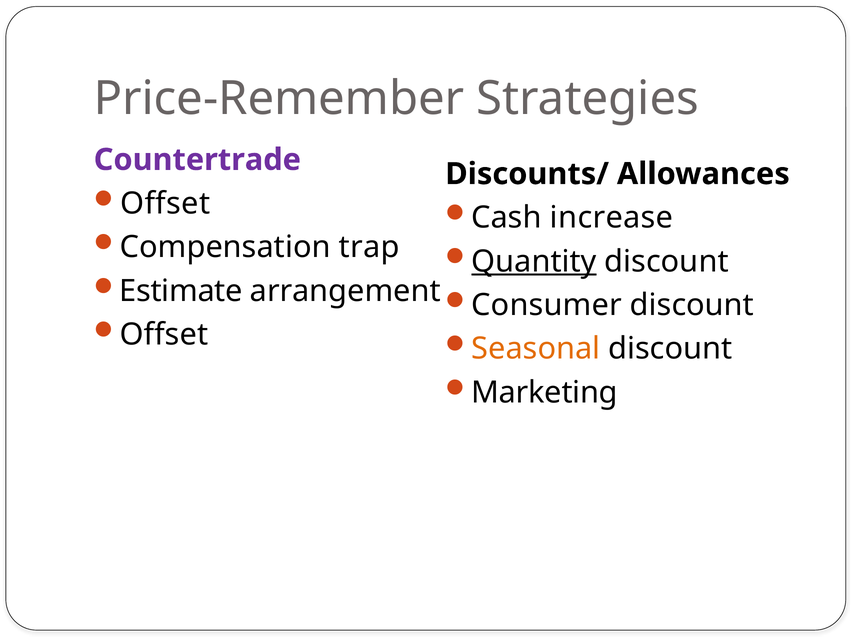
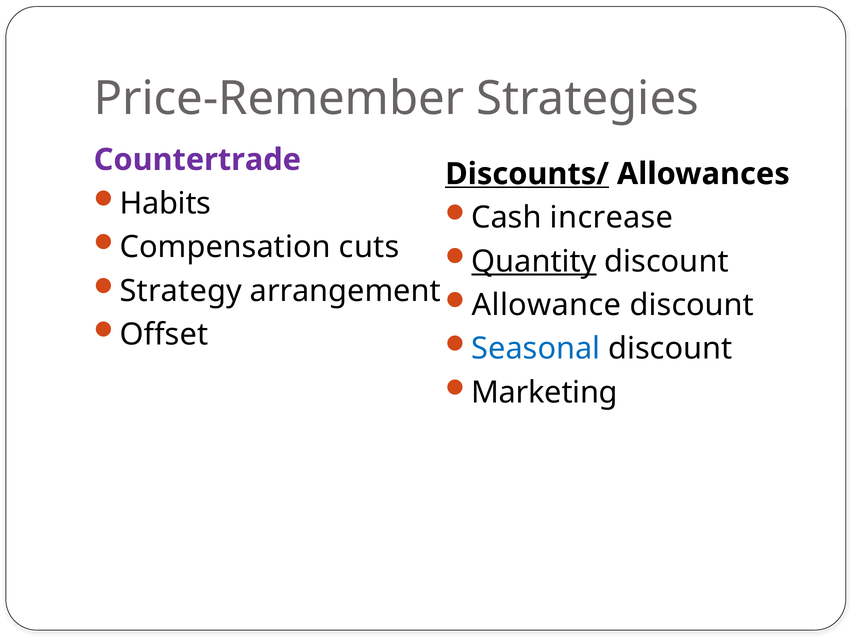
Discounts/ underline: none -> present
Offset at (165, 203): Offset -> Habits
trap: trap -> cuts
Estimate: Estimate -> Strategy
Consumer: Consumer -> Allowance
Seasonal colour: orange -> blue
